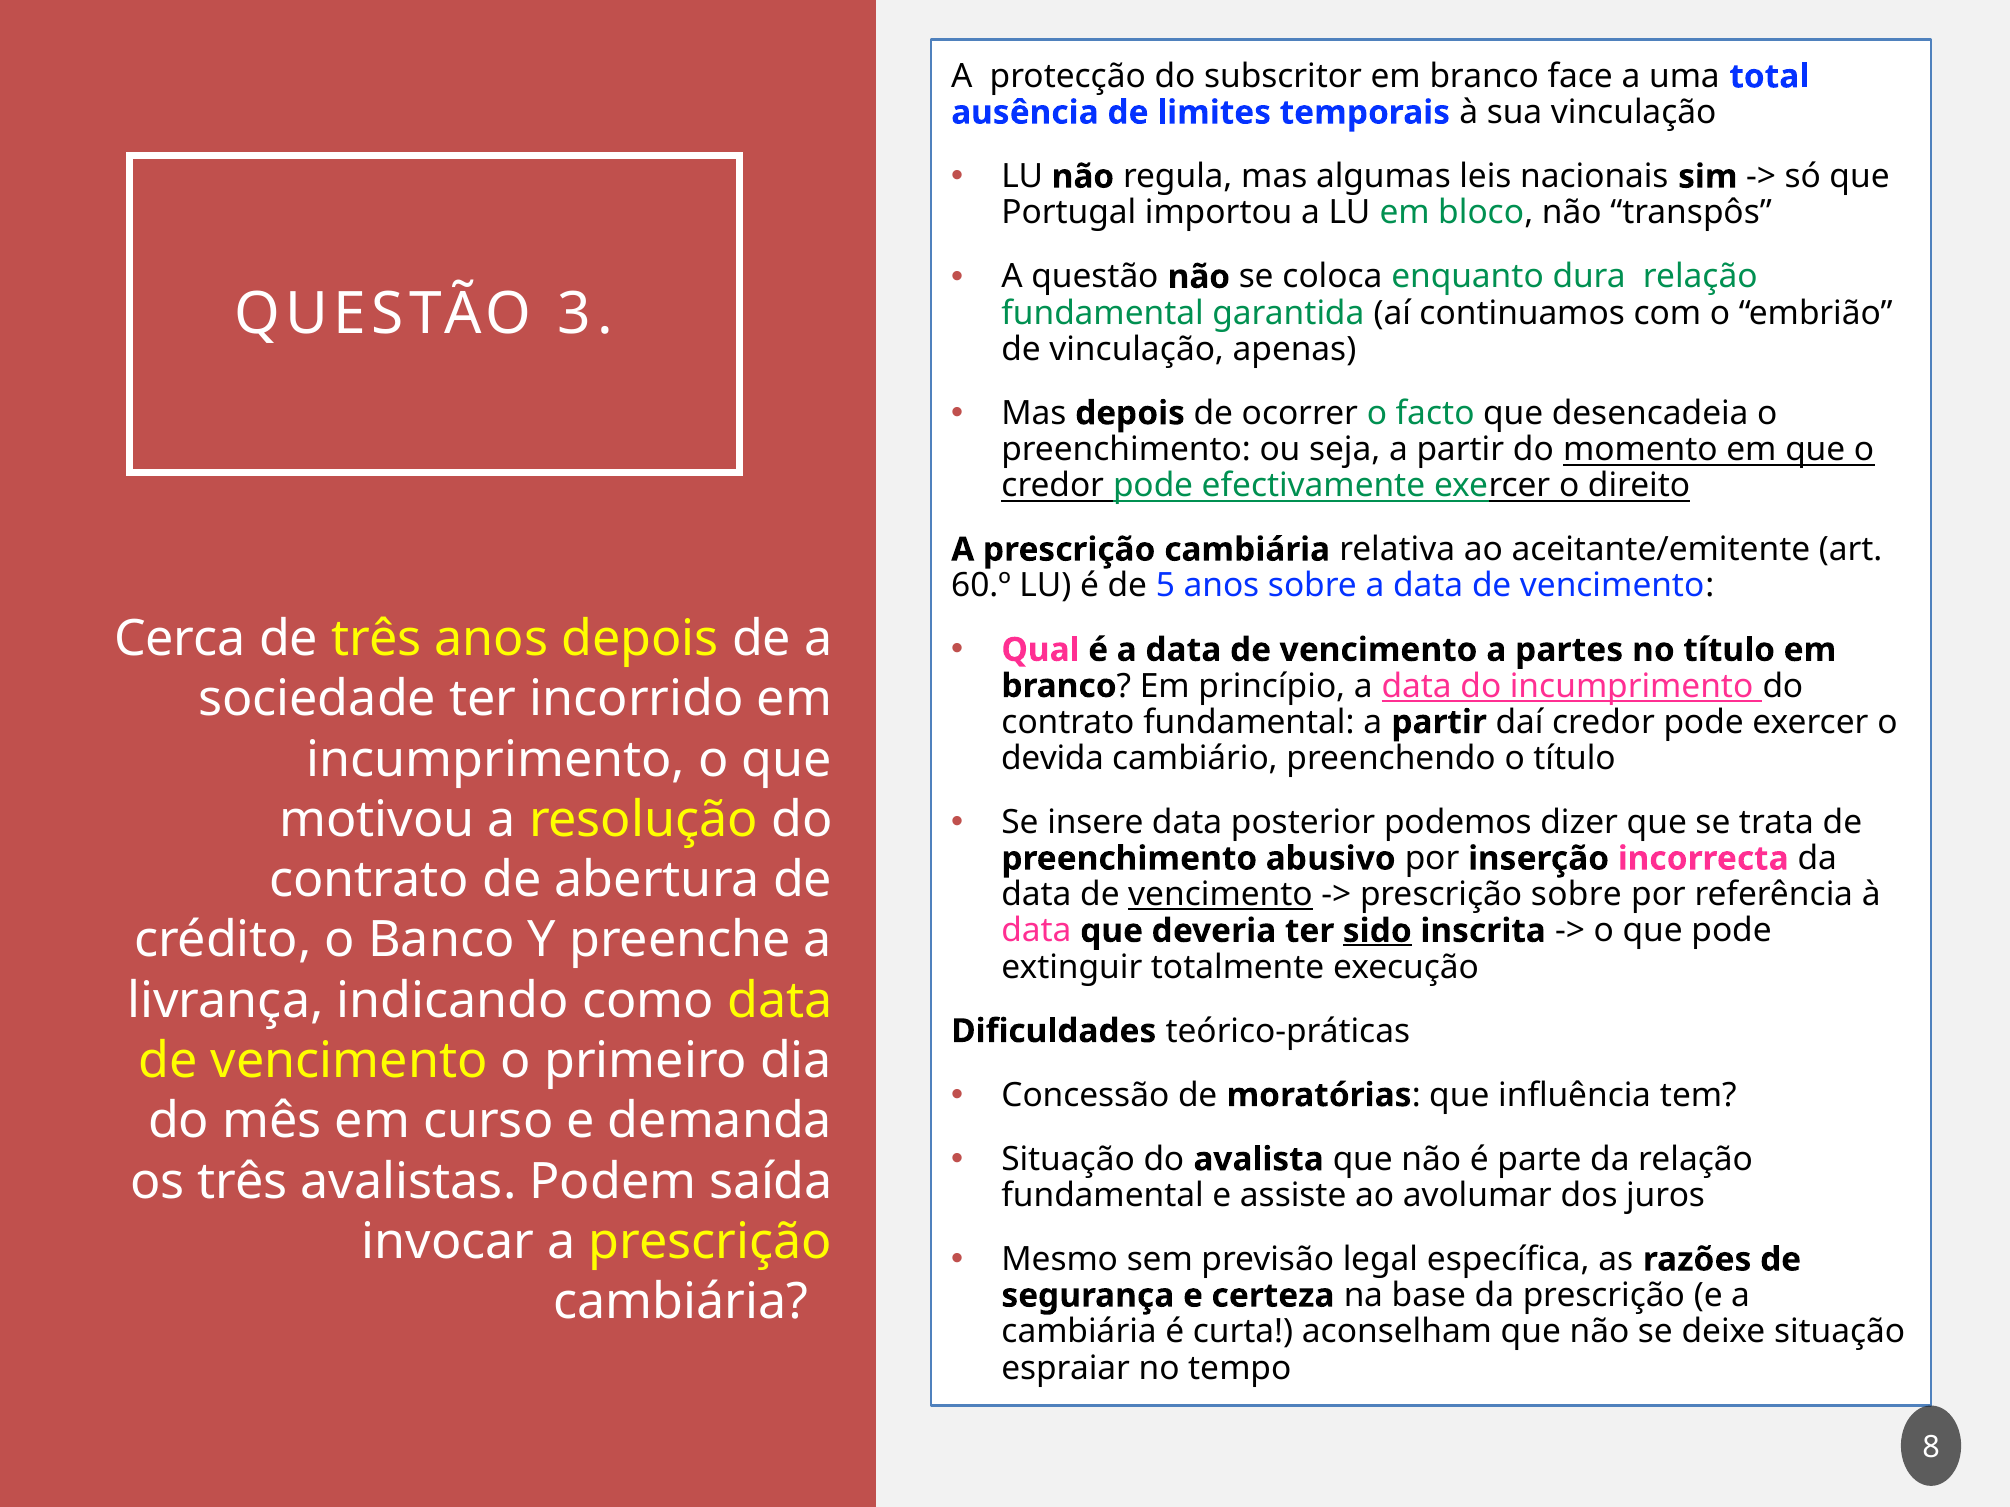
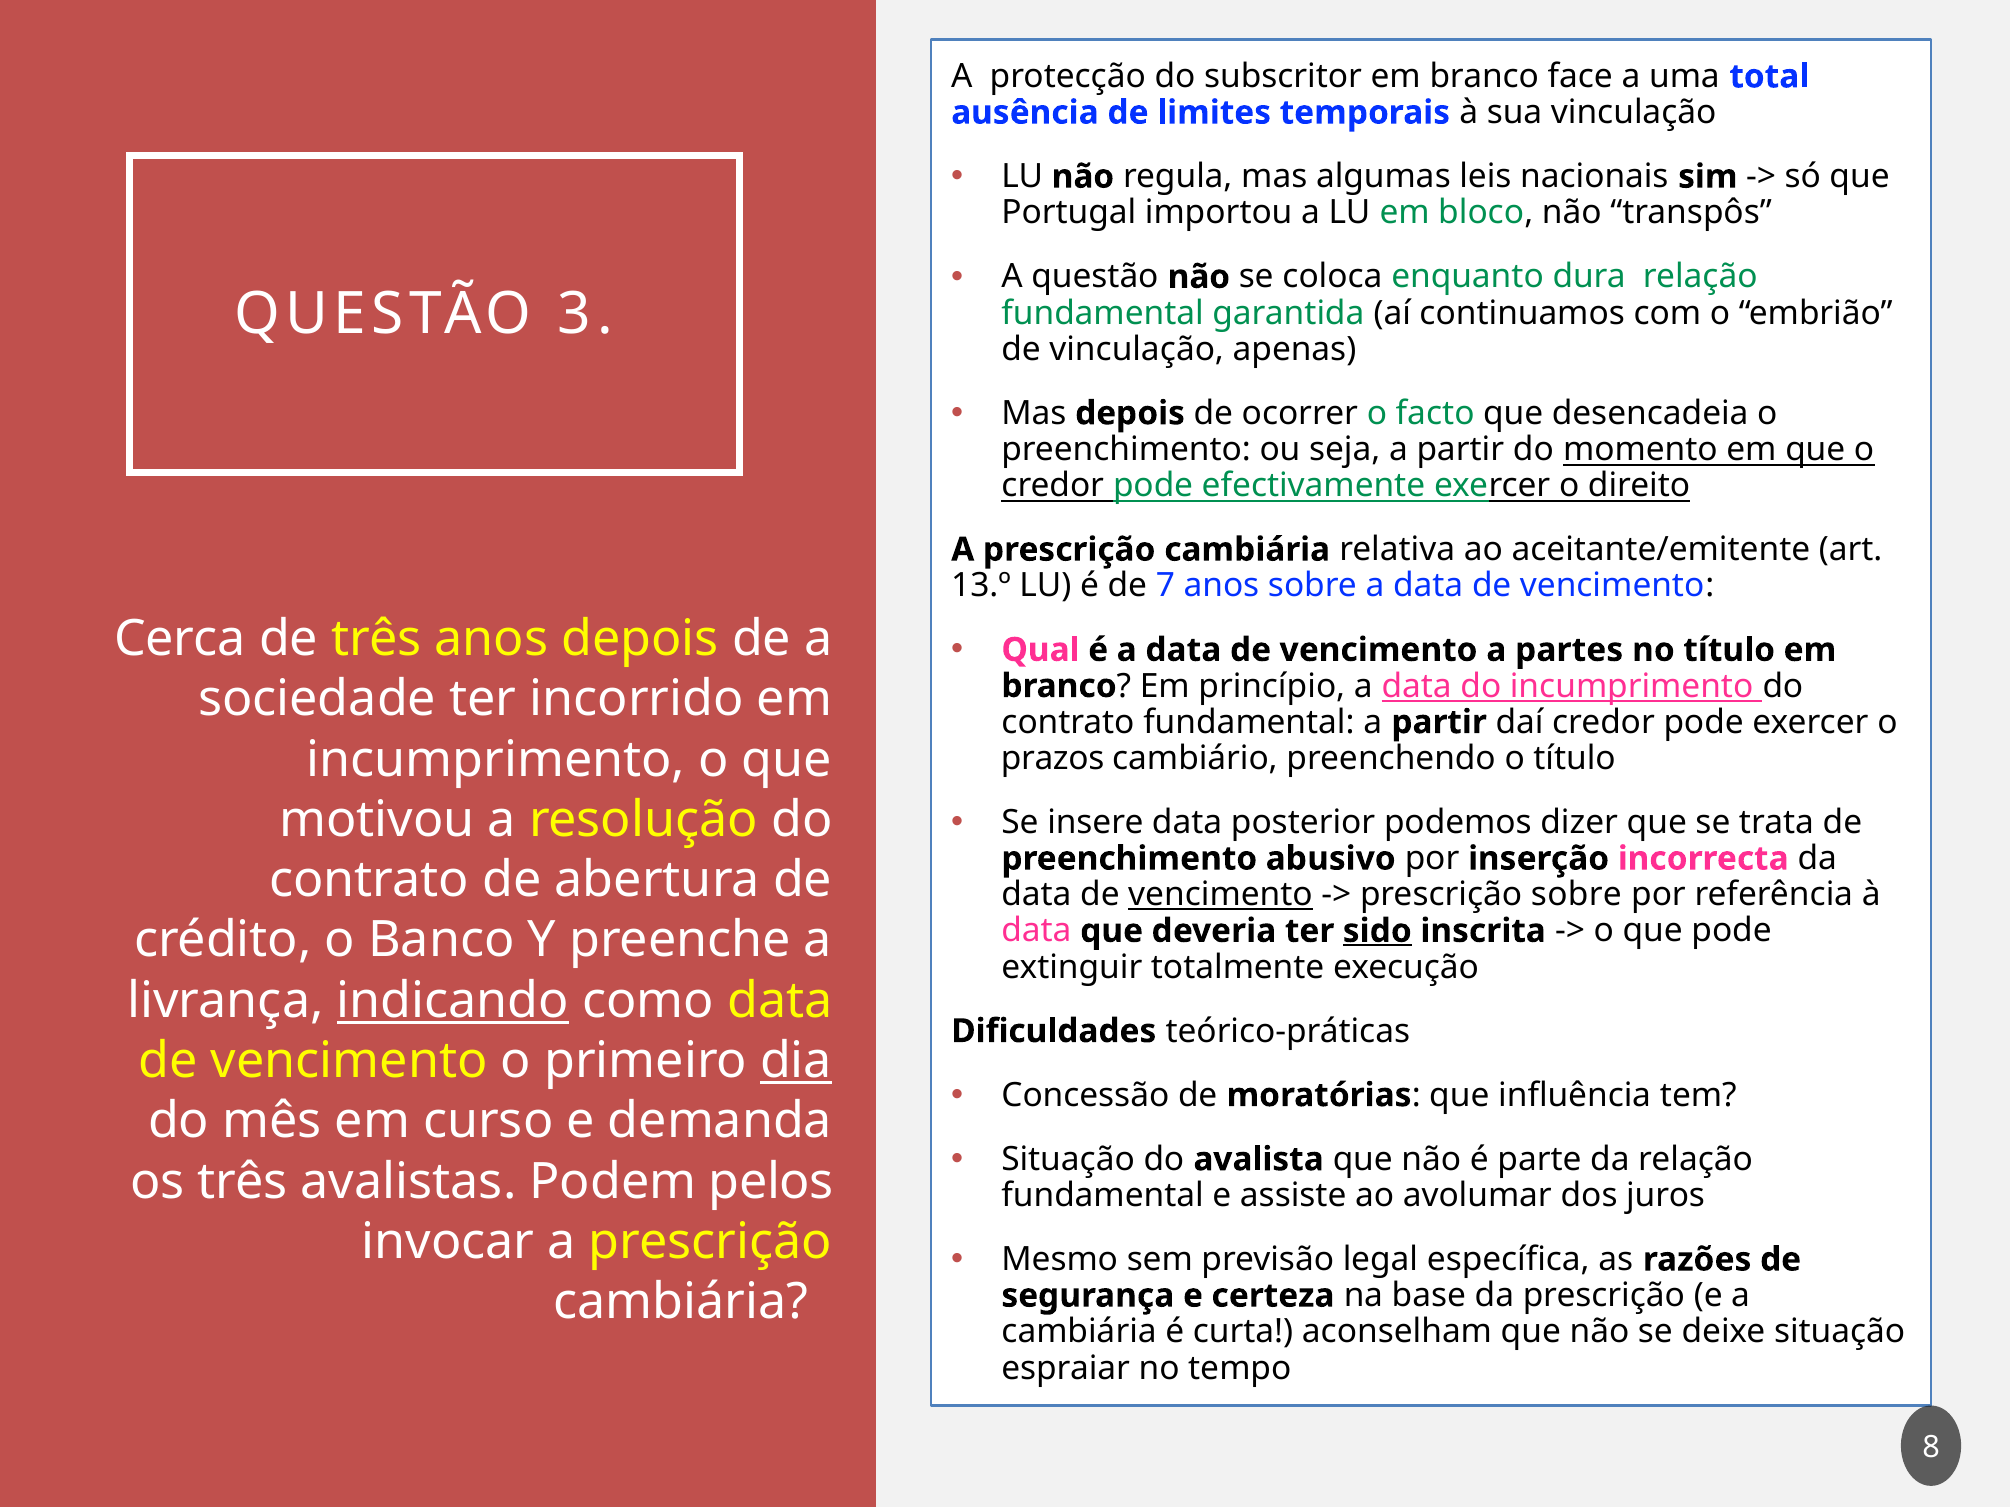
60.º: 60.º -> 13.º
5: 5 -> 7
devida: devida -> prazos
indicando underline: none -> present
dia underline: none -> present
saída: saída -> pelos
